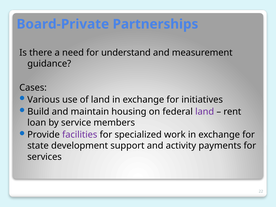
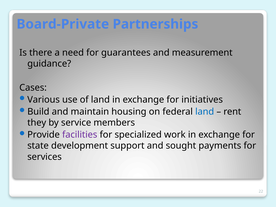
understand: understand -> guarantees
land at (205, 112) colour: purple -> blue
loan: loan -> they
activity: activity -> sought
